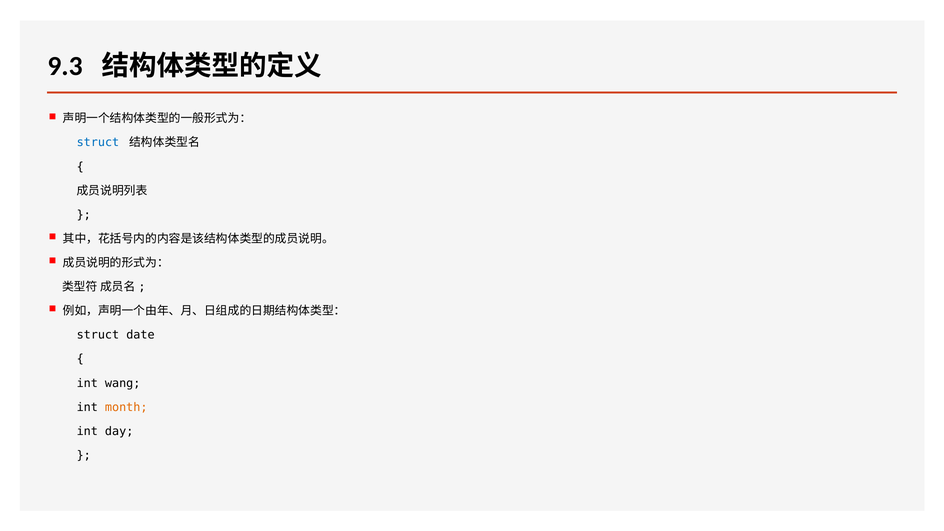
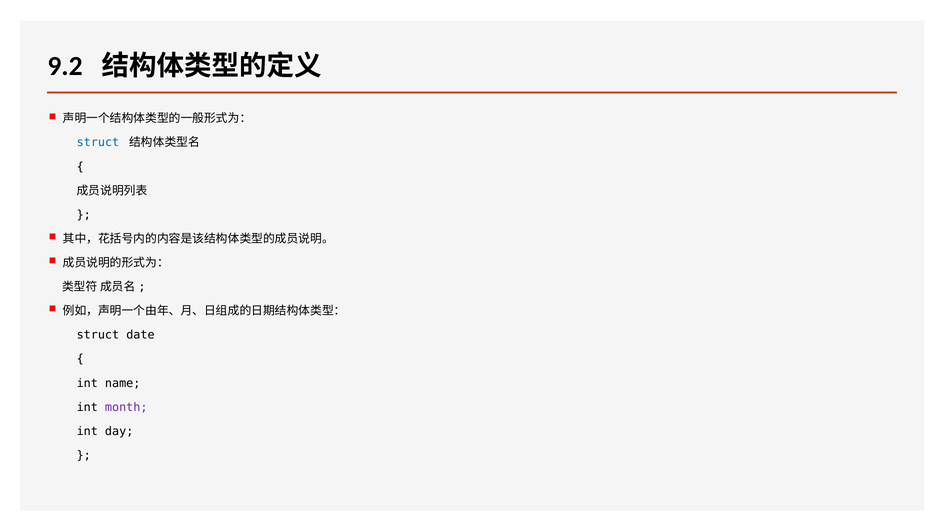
9.3: 9.3 -> 9.2
wang: wang -> name
month colour: orange -> purple
